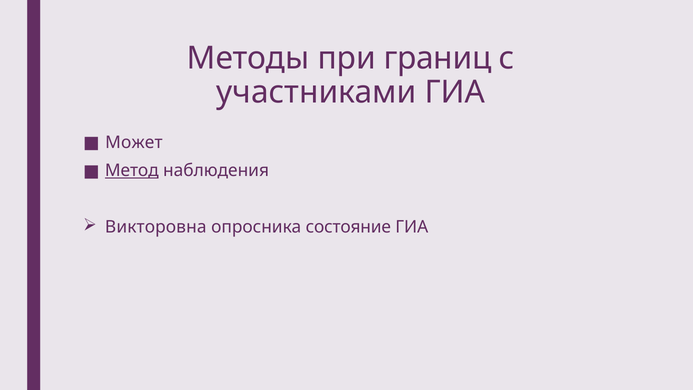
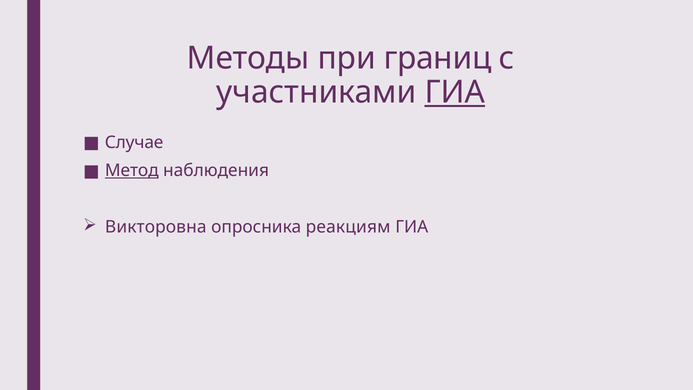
ГИА at (455, 92) underline: none -> present
Может: Может -> Случае
состояние: состояние -> реакциям
